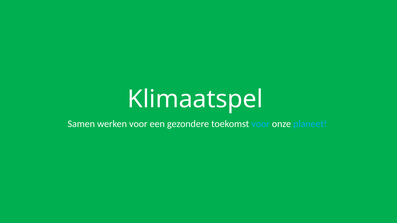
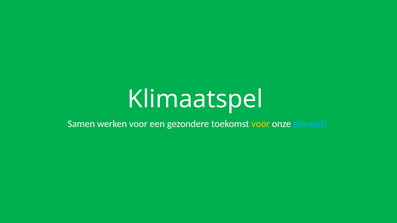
voor at (261, 124) colour: light blue -> yellow
